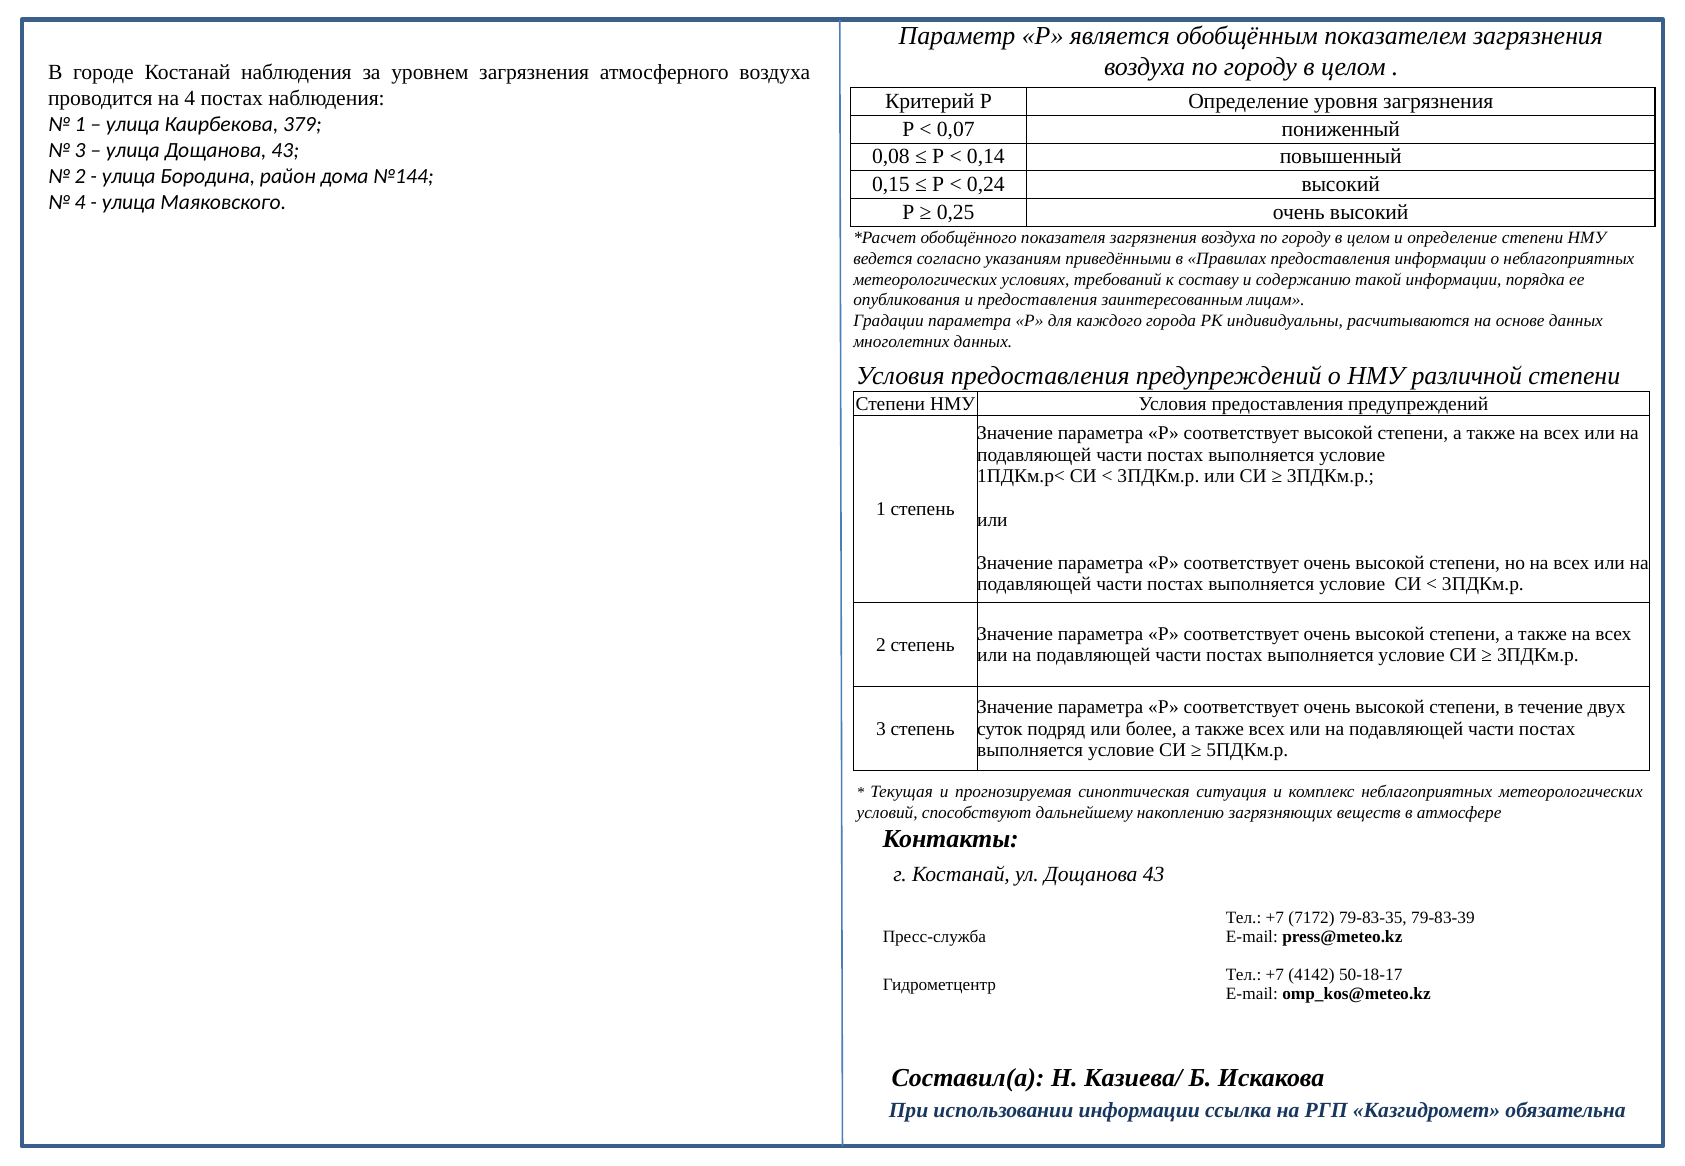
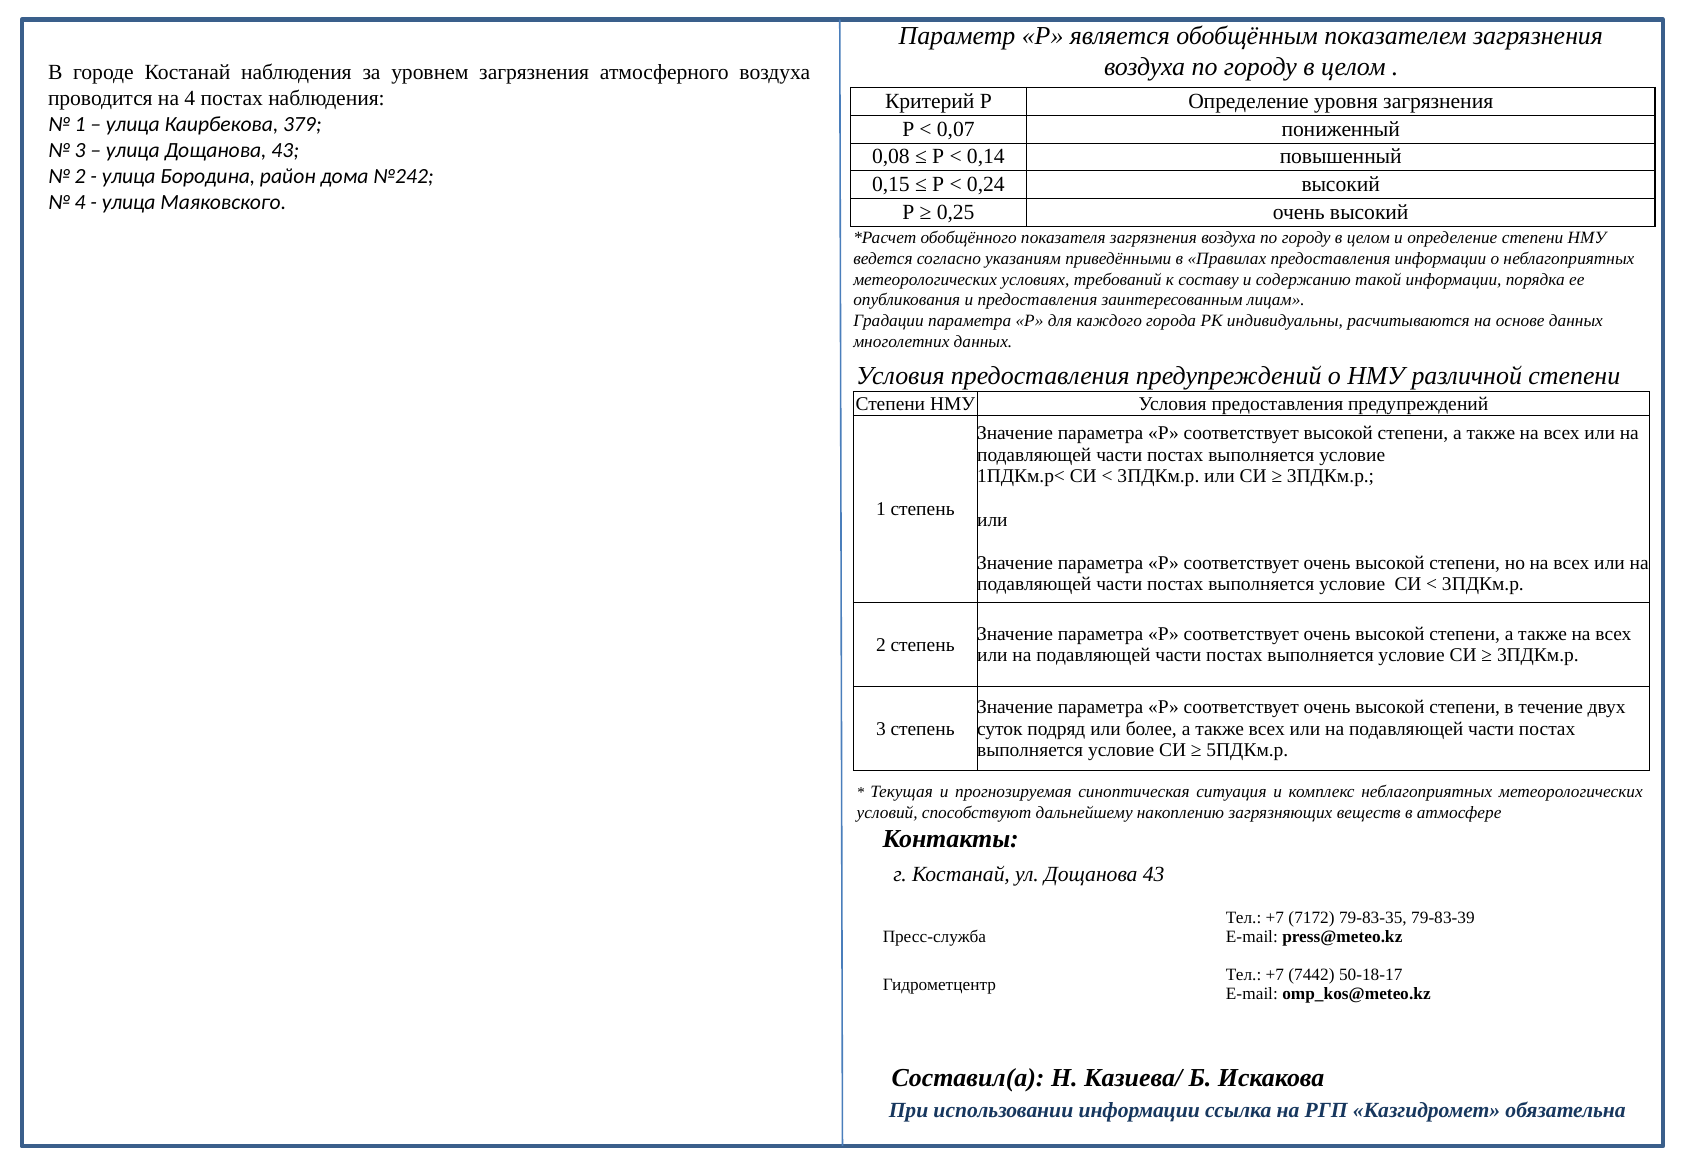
№144: №144 -> №242
4142: 4142 -> 7442
